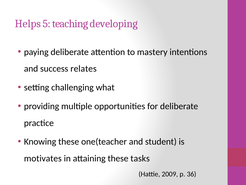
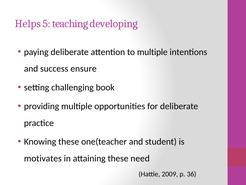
to mastery: mastery -> multiple
relates: relates -> ensure
what: what -> book
tasks: tasks -> need
